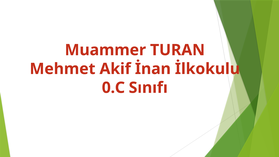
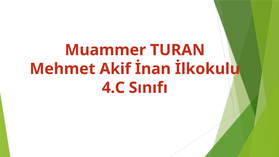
0.C: 0.C -> 4.C
